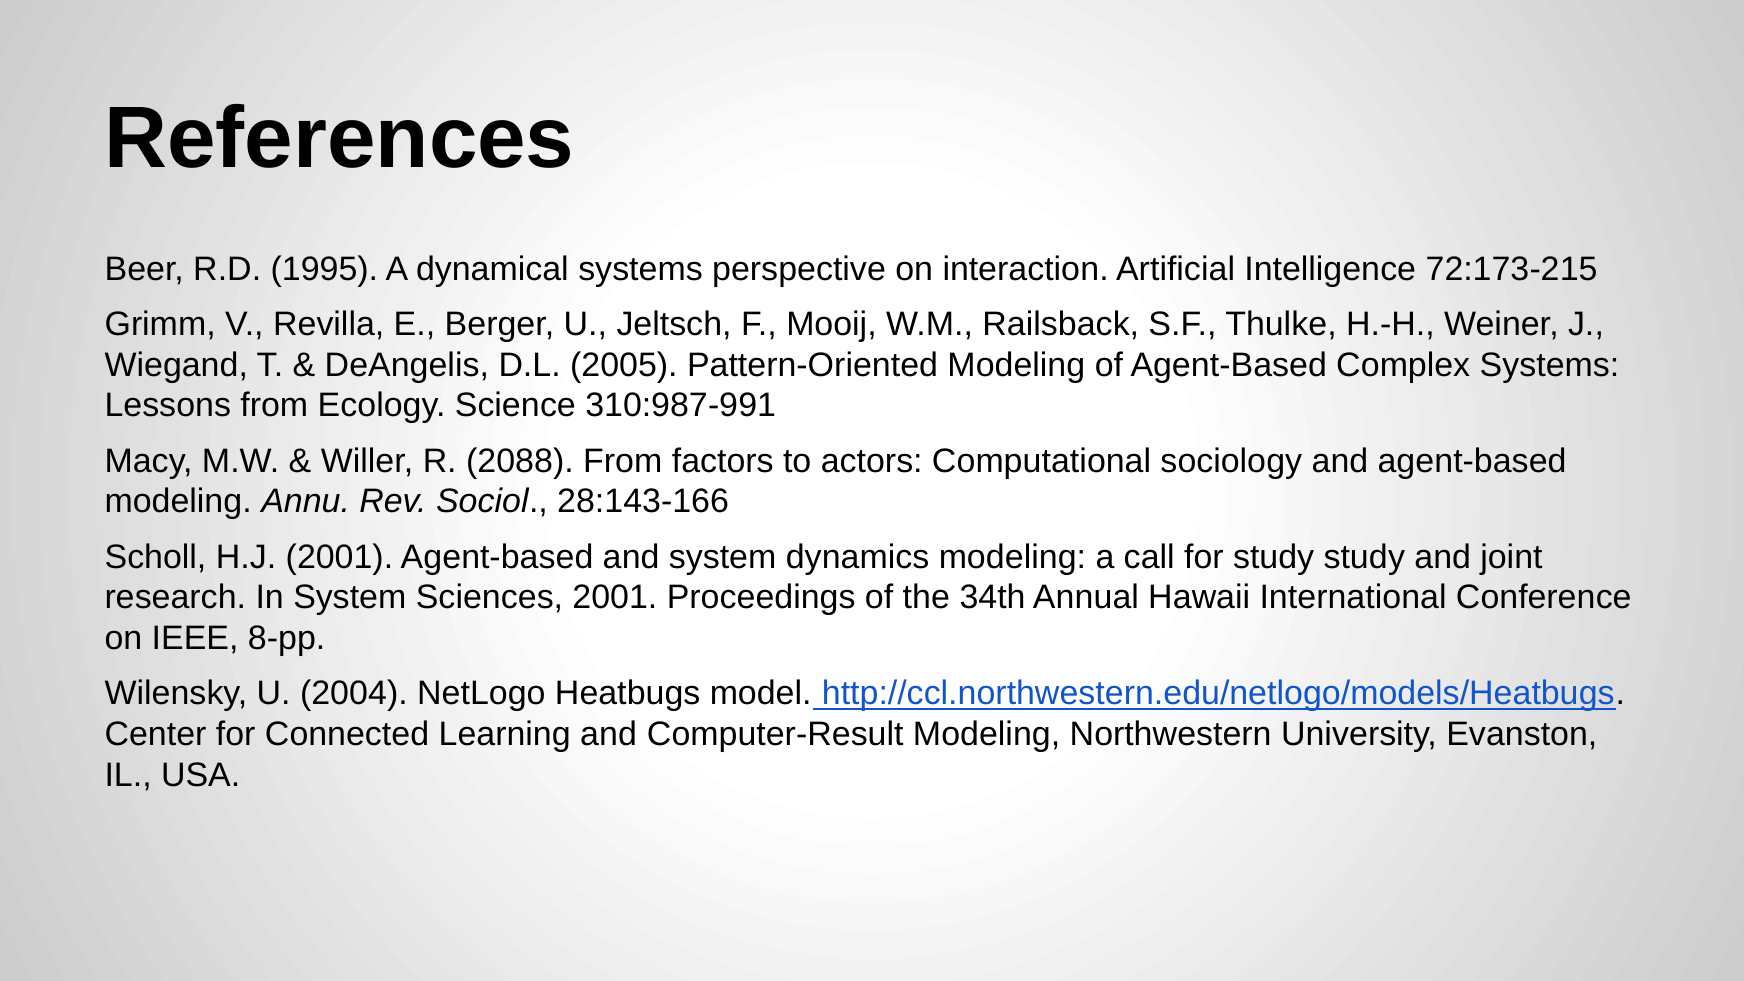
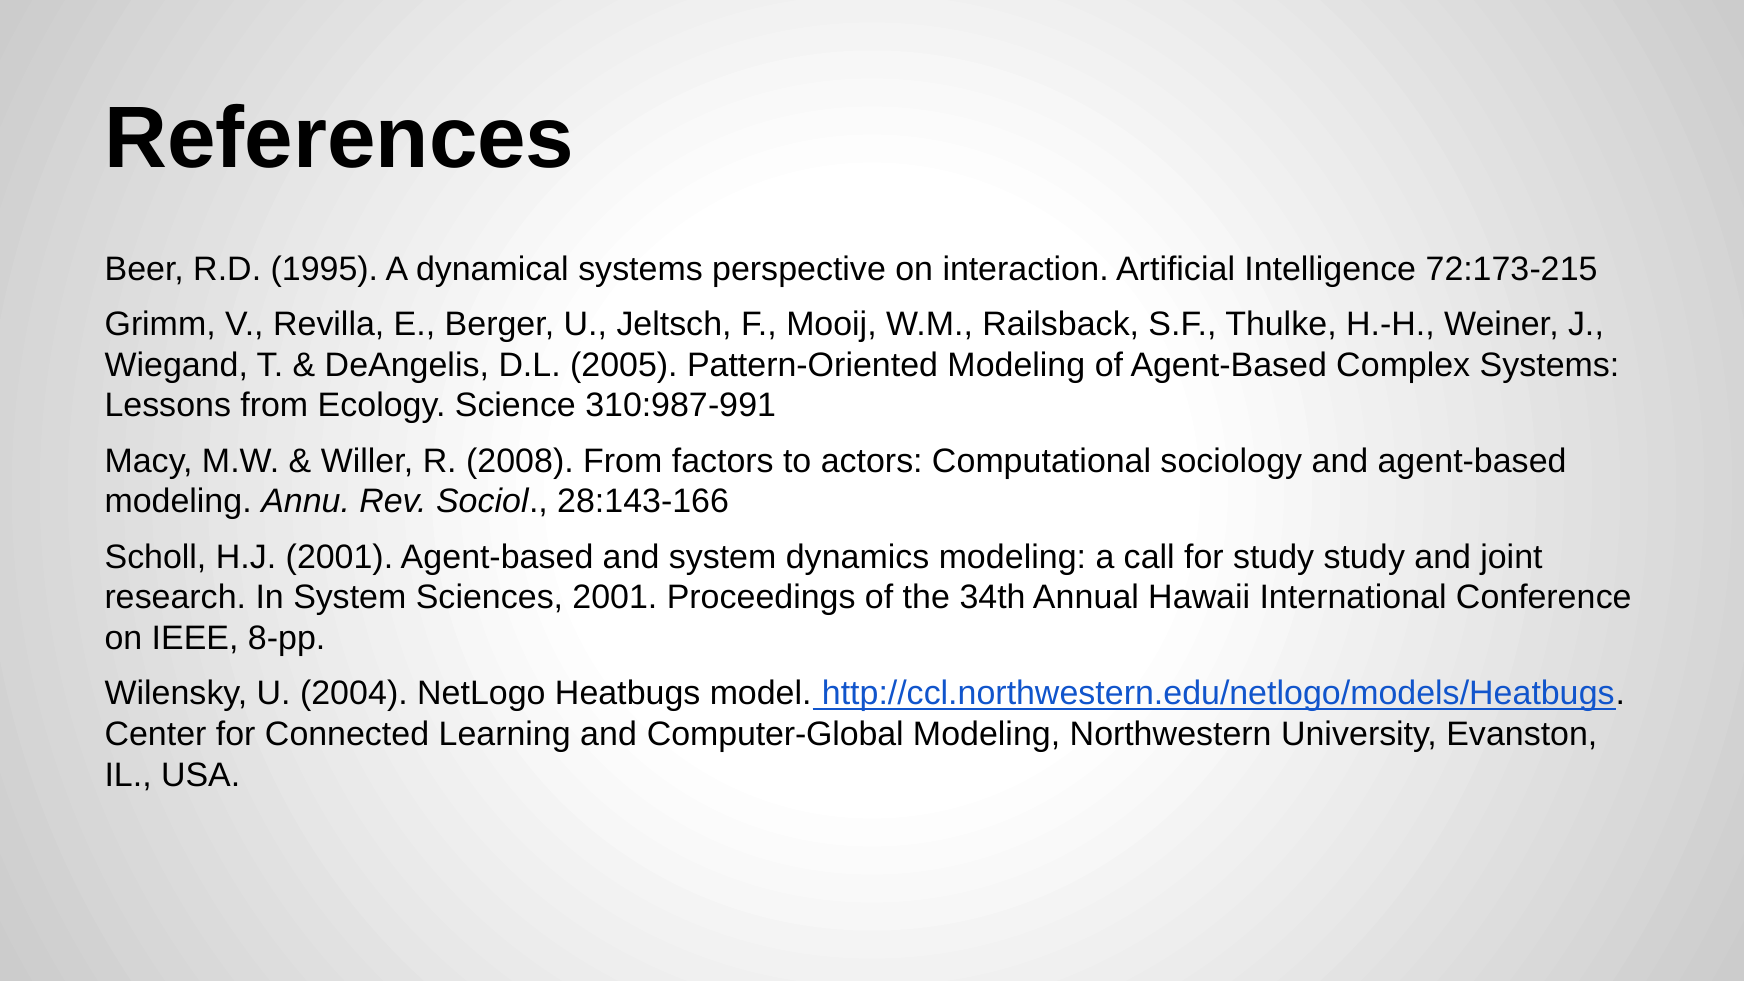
2088: 2088 -> 2008
Computer-Result: Computer-Result -> Computer-Global
